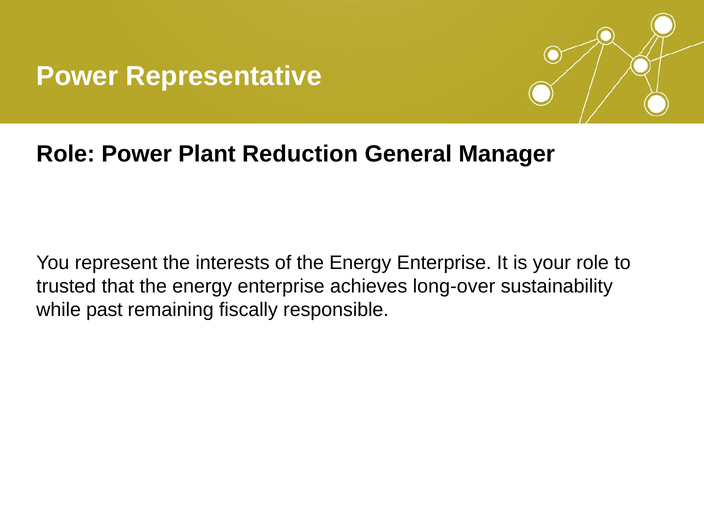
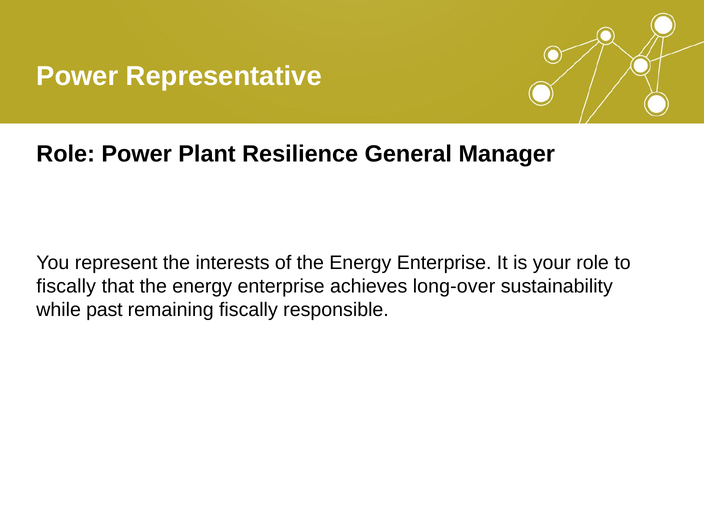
Reduction: Reduction -> Resilience
trusted at (66, 287): trusted -> fiscally
